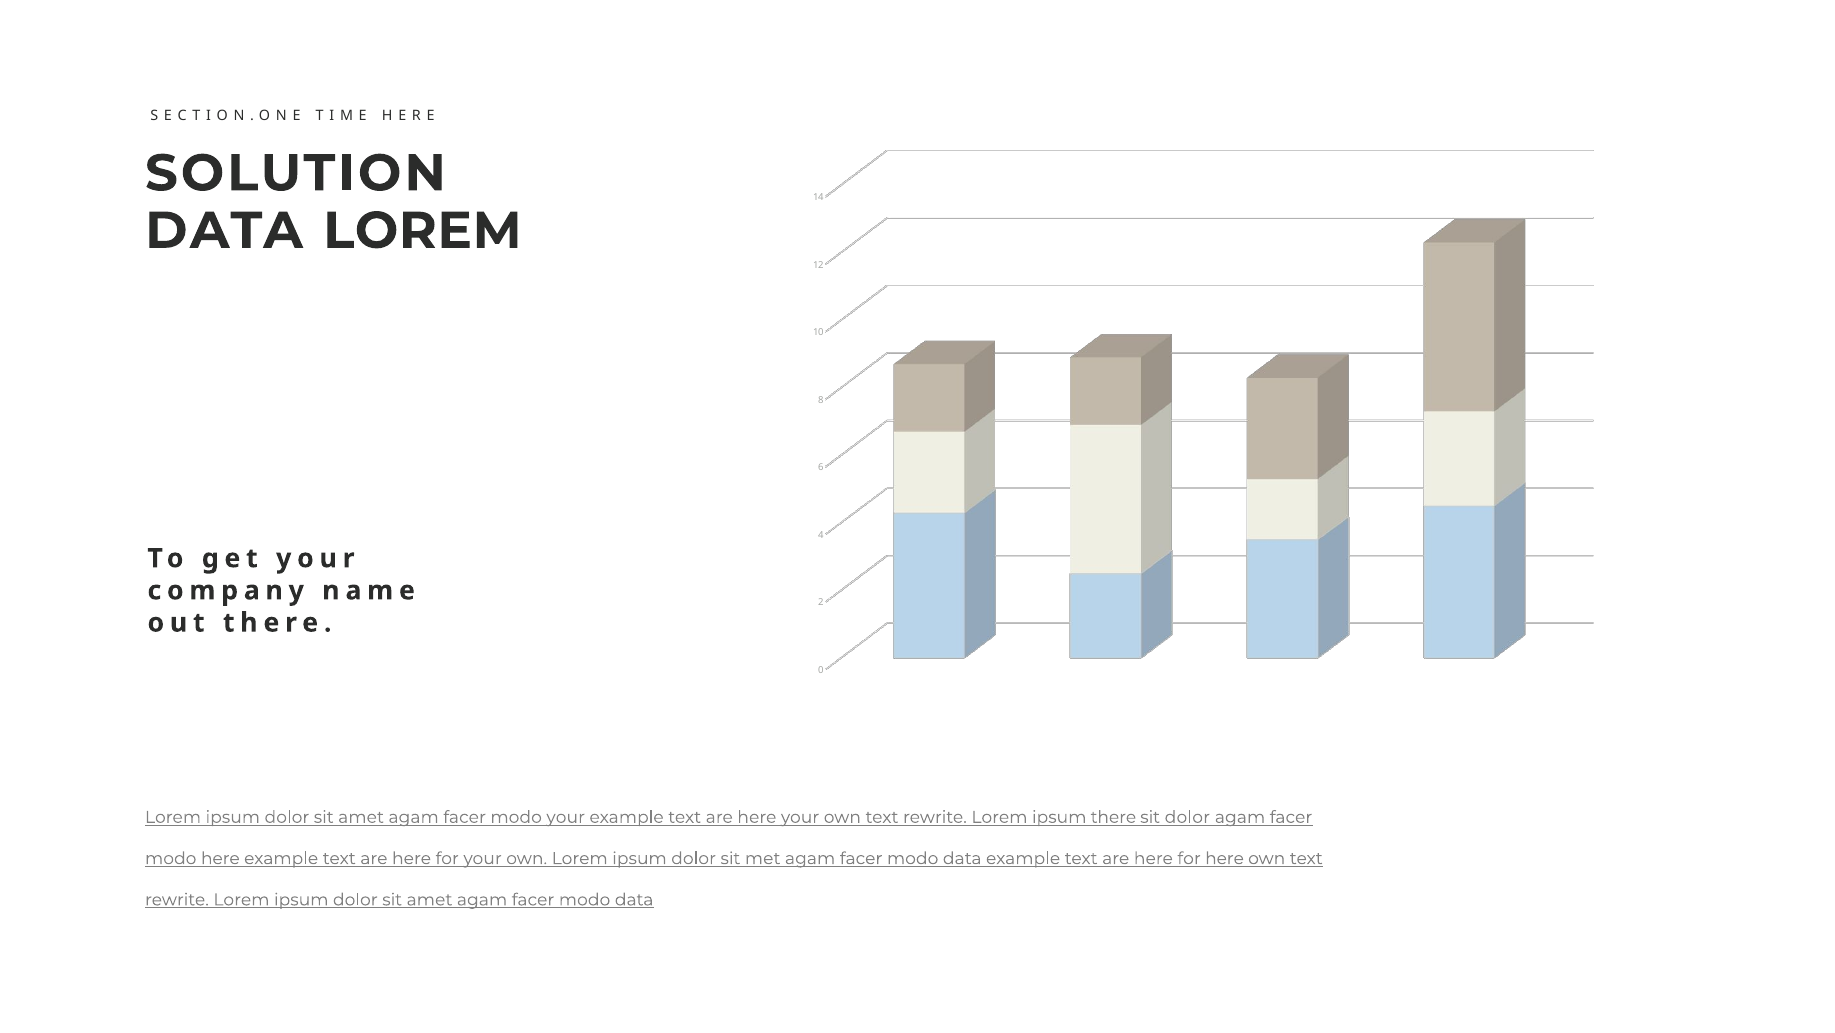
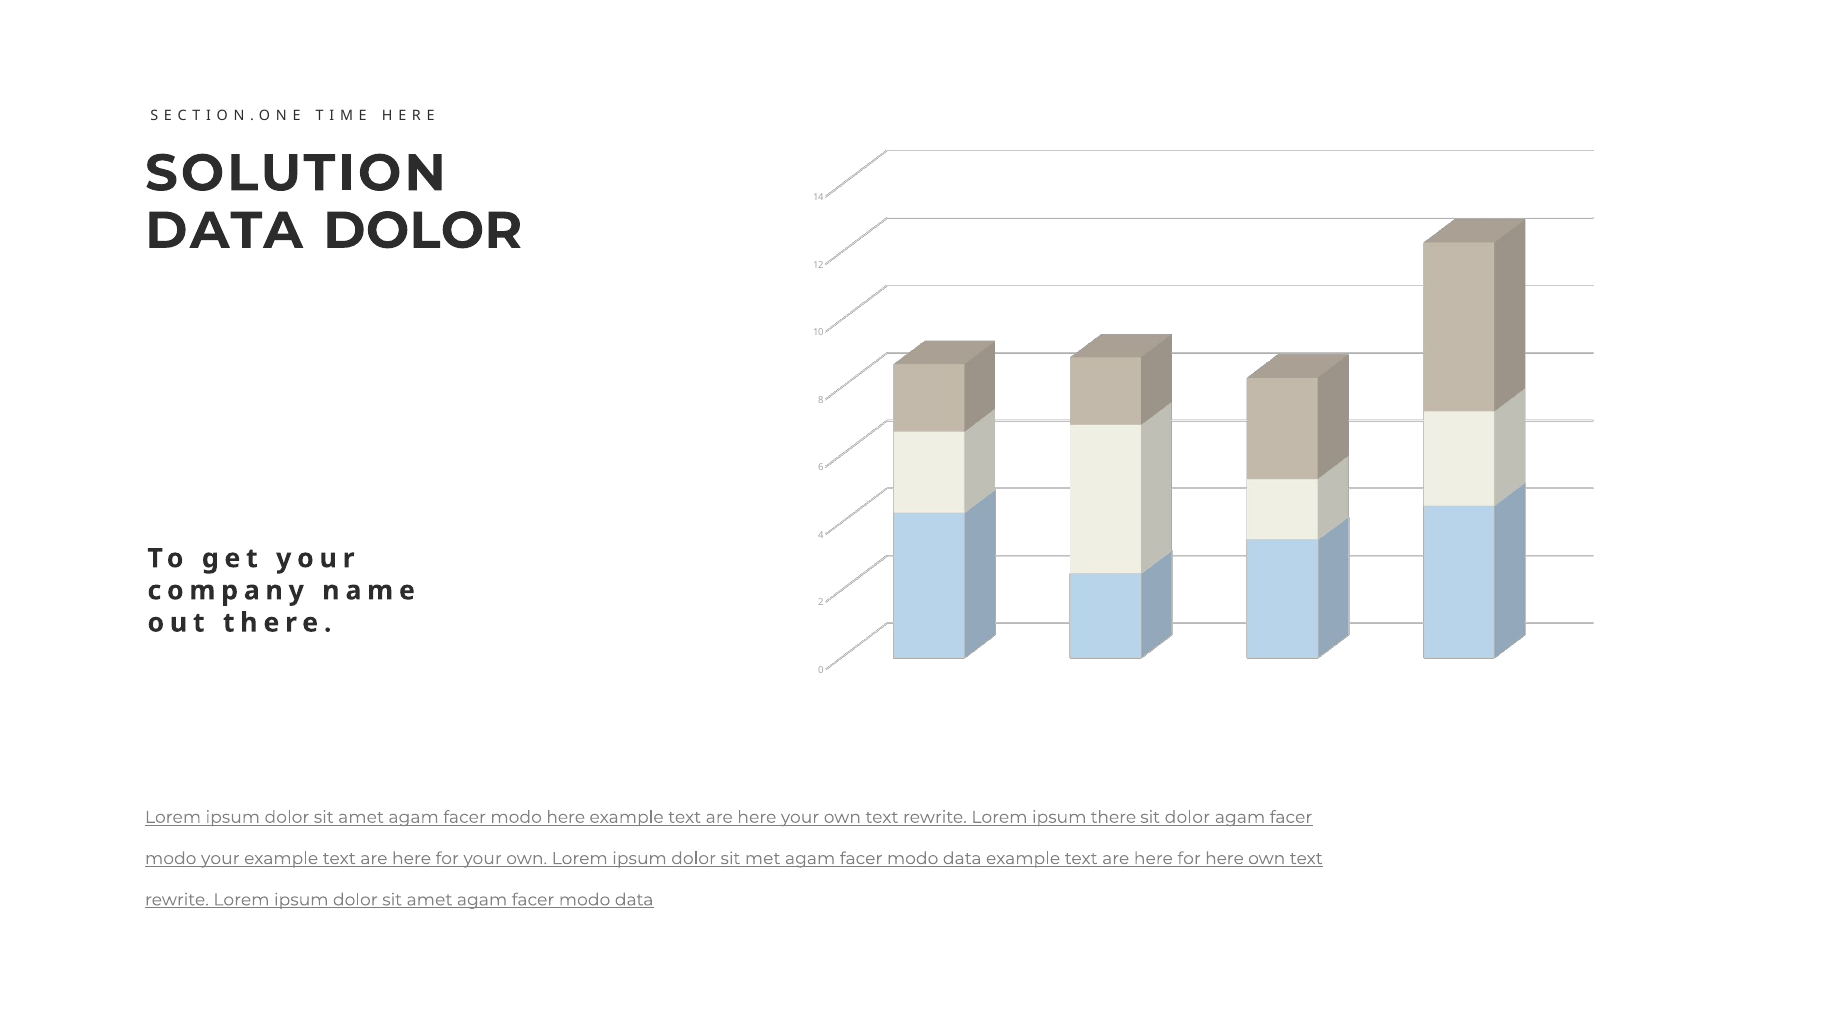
DATA LOREM: LOREM -> DOLOR
modo your: your -> here
modo here: here -> your
